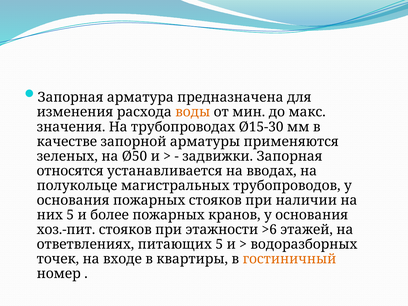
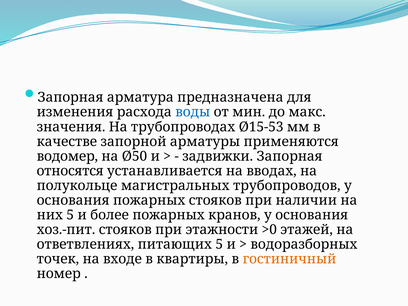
воды colour: orange -> blue
Ø15-30: Ø15-30 -> Ø15-53
зеленых: зеленых -> водомер
>6: >6 -> >0
